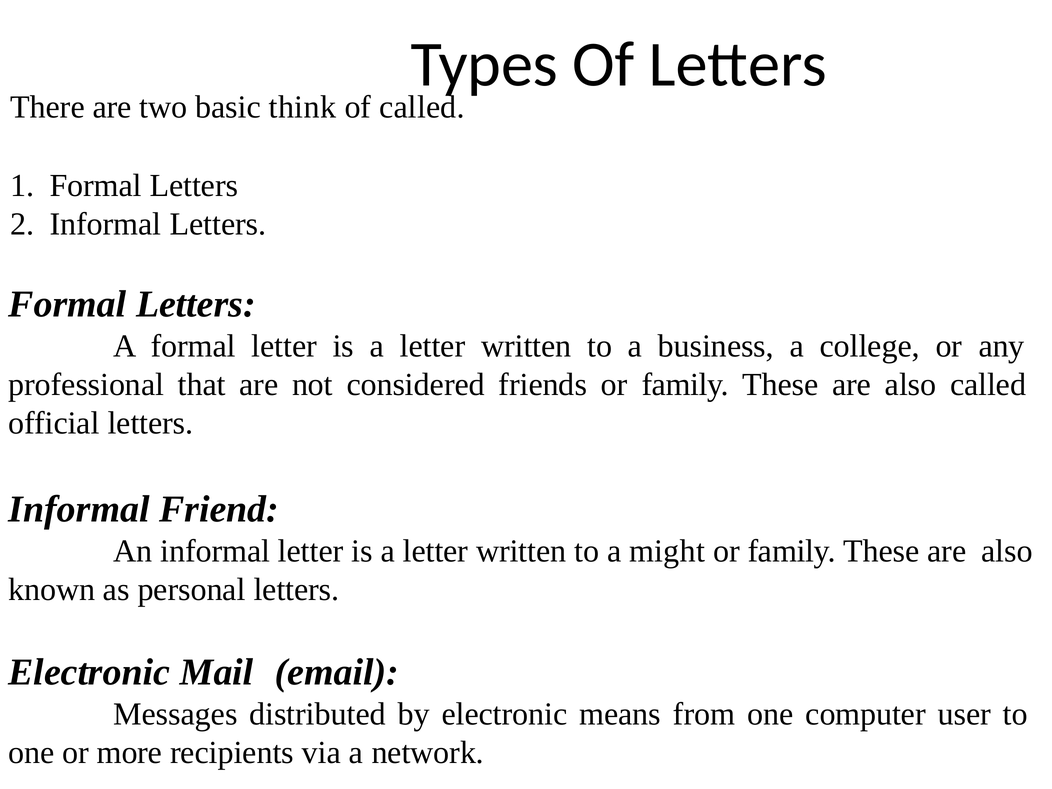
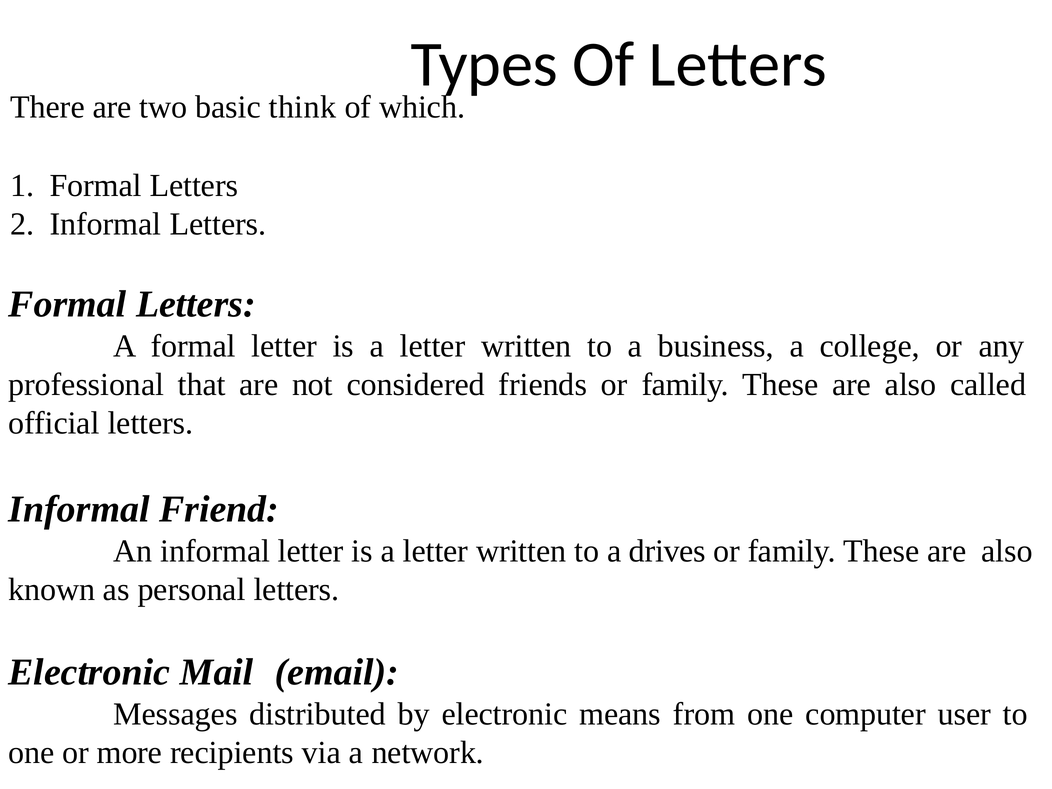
of called: called -> which
might: might -> drives
